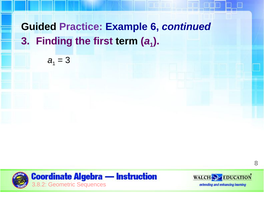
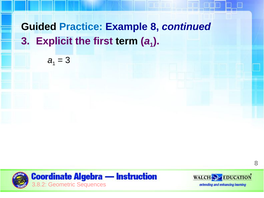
Practice colour: purple -> blue
Example 6: 6 -> 8
Finding: Finding -> Explicit
